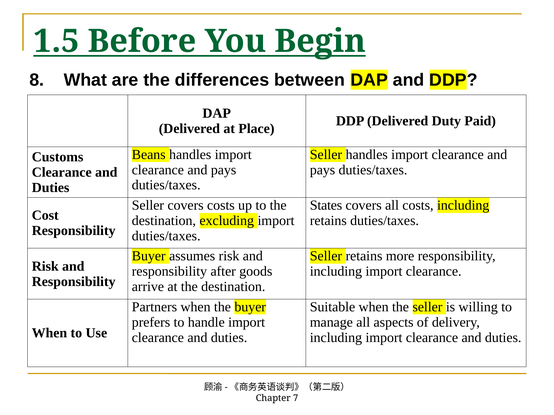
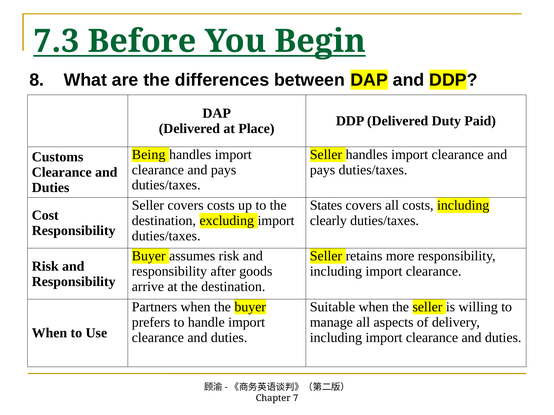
1.5: 1.5 -> 7.3
Beans: Beans -> Being
retains at (328, 221): retains -> clearly
